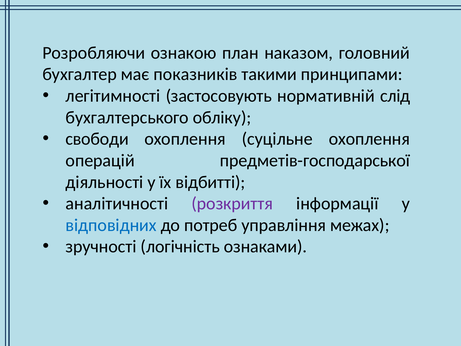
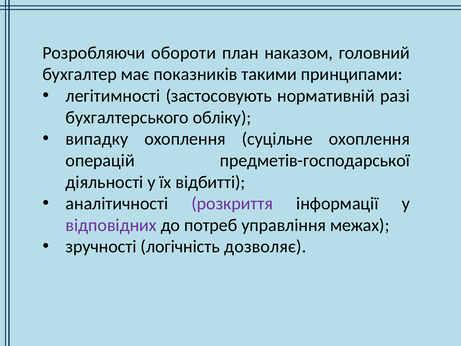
ознакою: ознакою -> обороти
слід: слід -> разі
свободи: свободи -> випадку
відповідних colour: blue -> purple
ознаками: ознаками -> дозволяє
